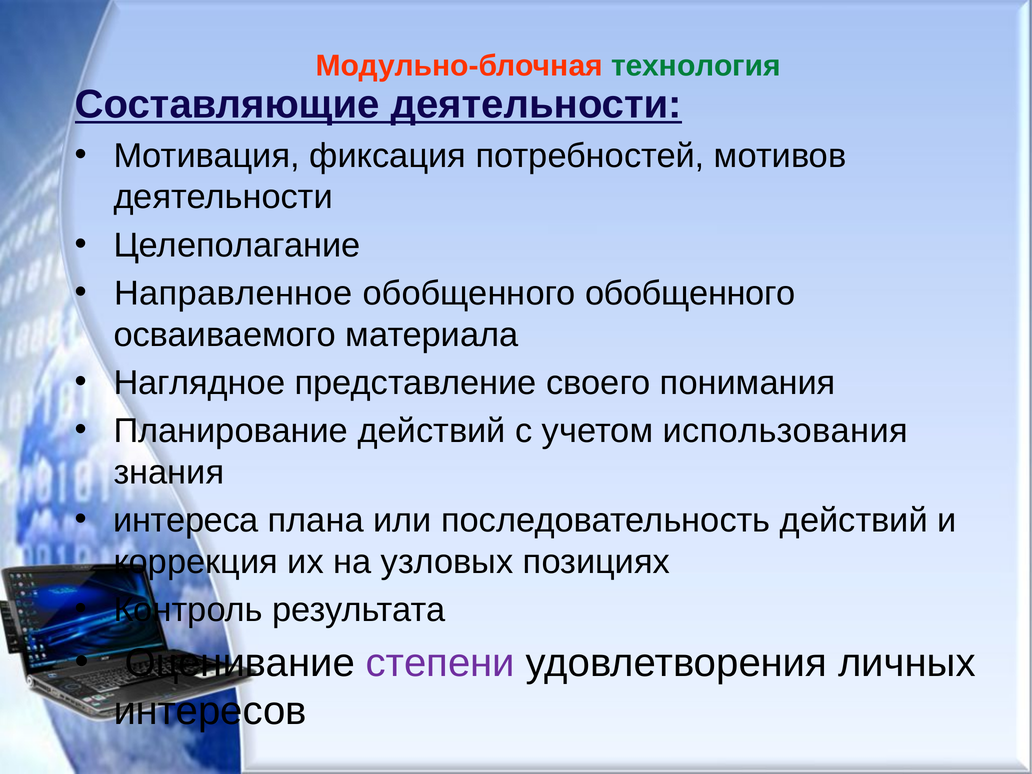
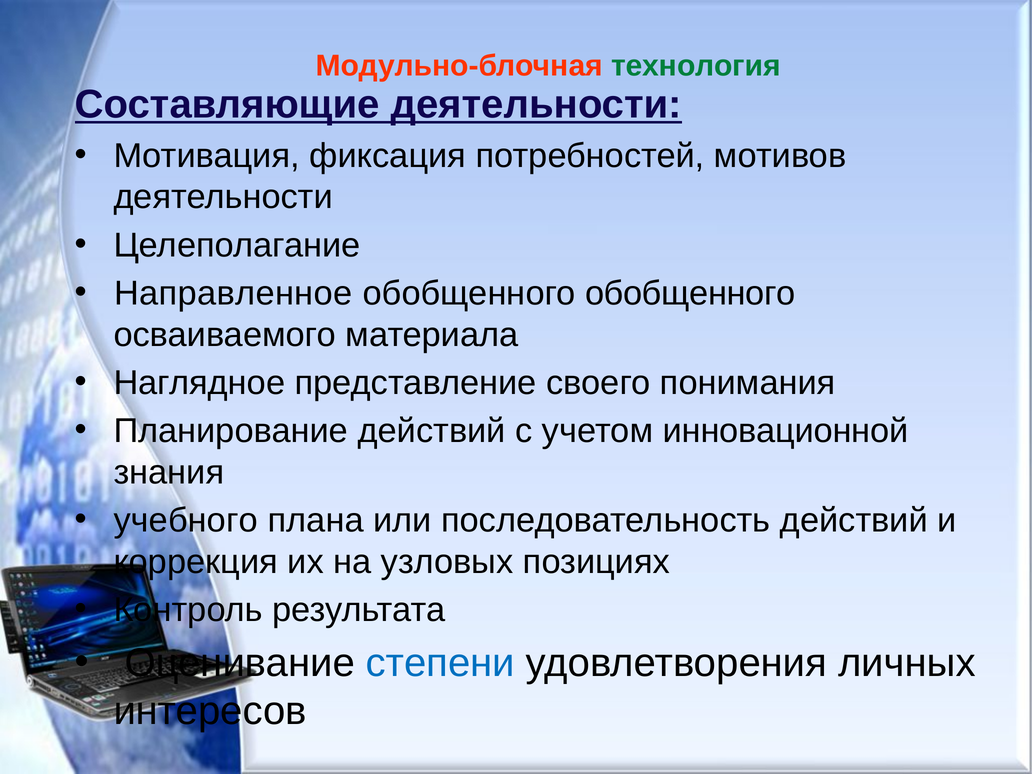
использования: использования -> инновационной
интереса: интереса -> учебного
степени colour: purple -> blue
